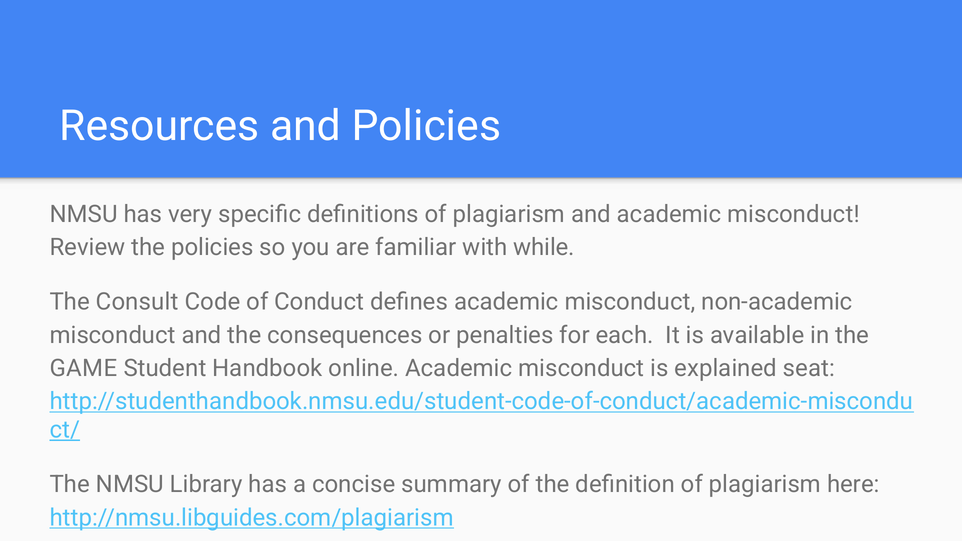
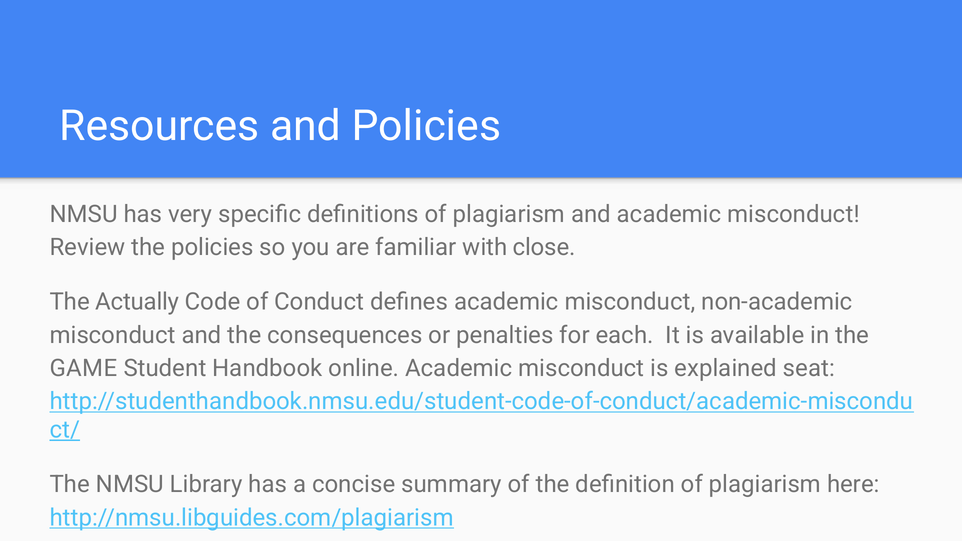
while: while -> close
Consult: Consult -> Actually
